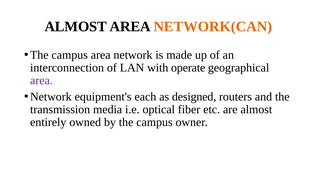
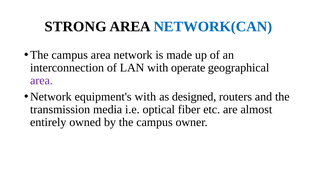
ALMOST at (76, 27): ALMOST -> STRONG
NETWORK(CAN colour: orange -> blue
equipment's each: each -> with
